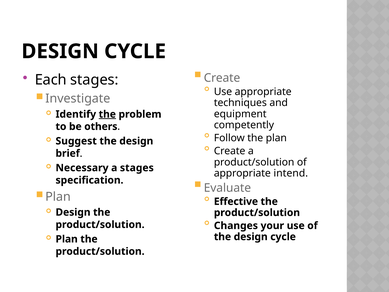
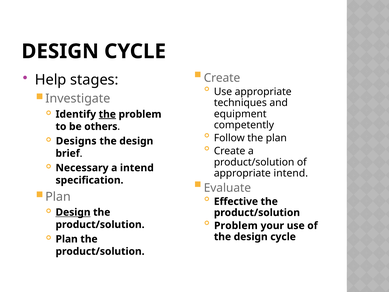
Each: Each -> Help
Suggest: Suggest -> Designs
a stages: stages -> intend
Design at (73, 212) underline: none -> present
Changes at (236, 225): Changes -> Problem
